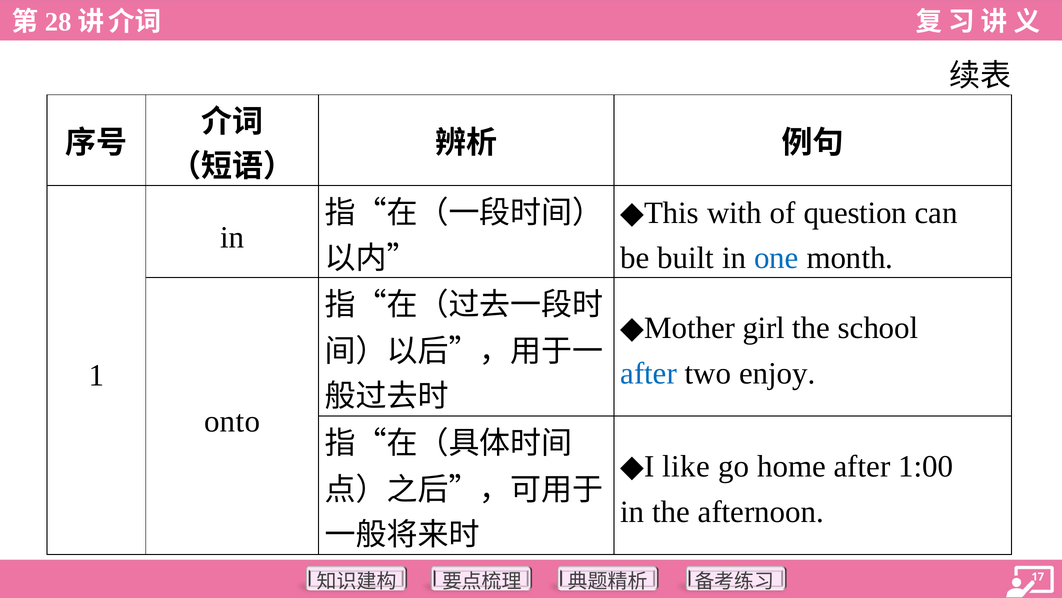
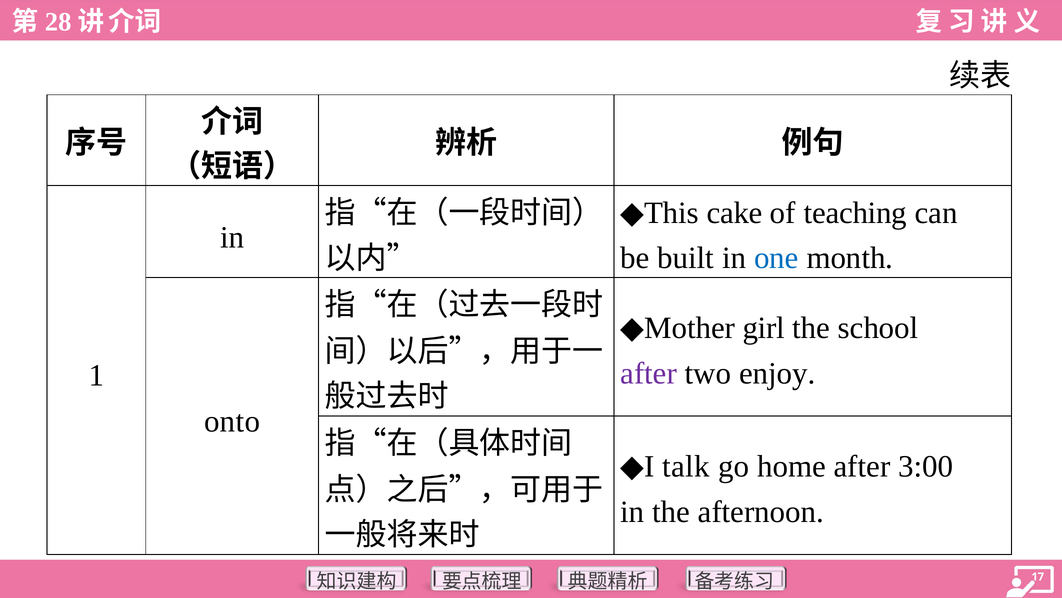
with: with -> cake
question: question -> teaching
after at (649, 373) colour: blue -> purple
like: like -> talk
1:00: 1:00 -> 3:00
